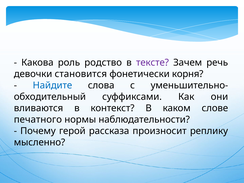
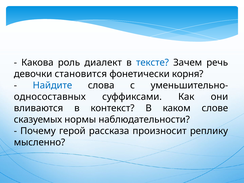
родство: родство -> диалект
тексте colour: purple -> blue
обходительный: обходительный -> односоставных
печатного: печатного -> сказуемых
